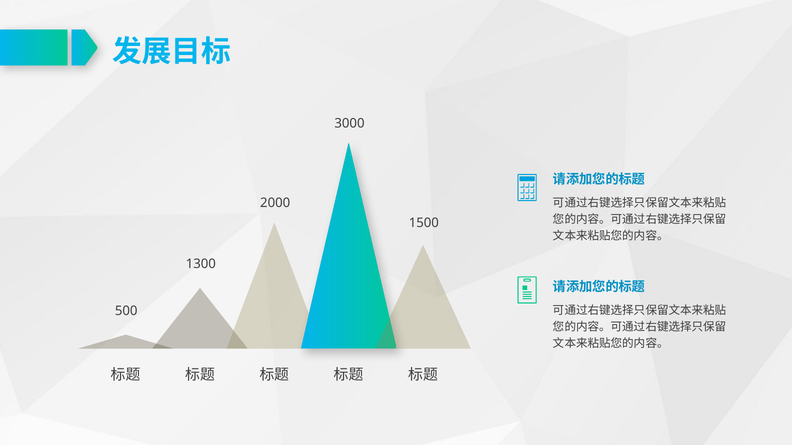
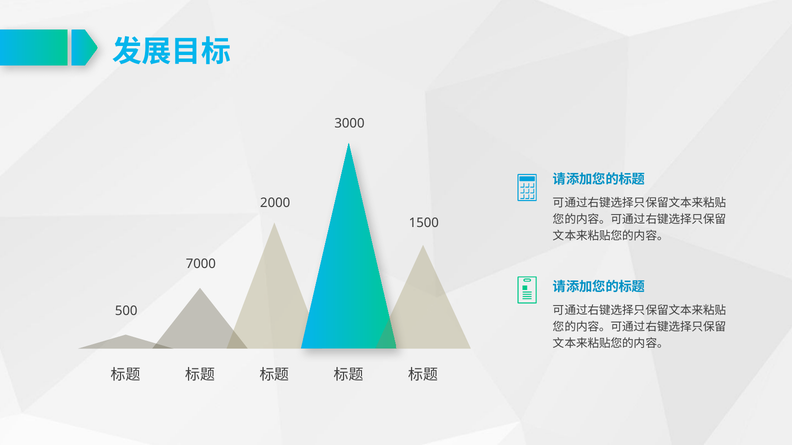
1300: 1300 -> 7000
